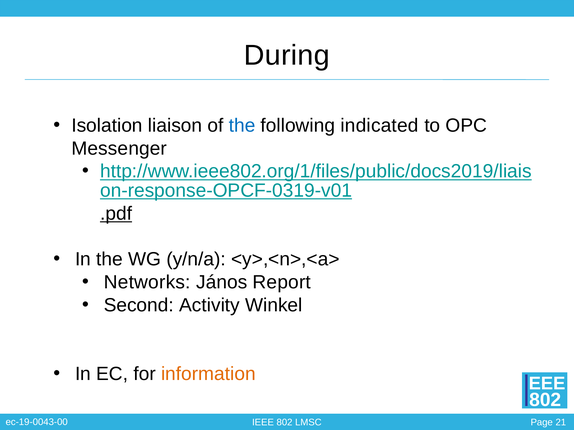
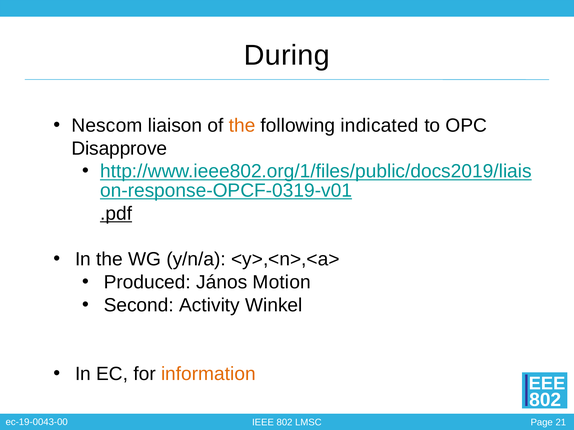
Isolation: Isolation -> Nescom
the at (242, 126) colour: blue -> orange
Messenger: Messenger -> Disapprove
Networks: Networks -> Produced
Report: Report -> Motion
